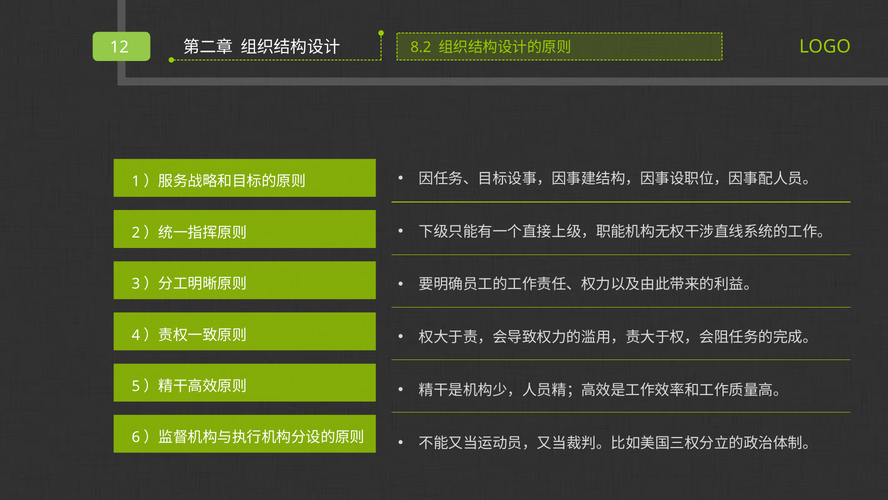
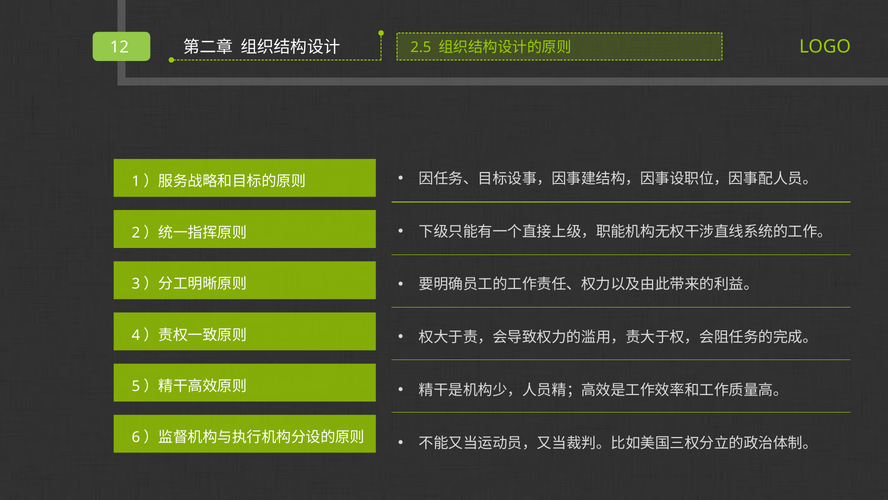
8.2: 8.2 -> 2.5
